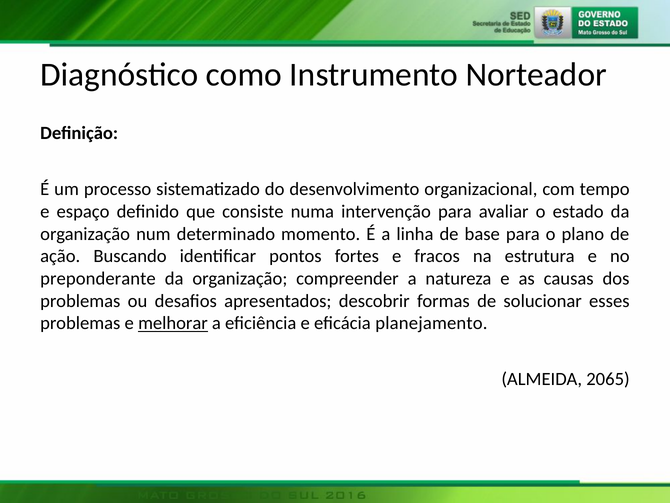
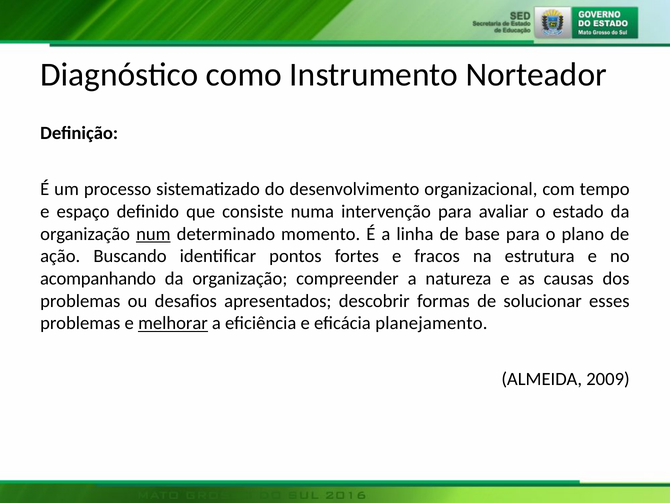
num underline: none -> present
preponderante: preponderante -> acompanhando
2065: 2065 -> 2009
